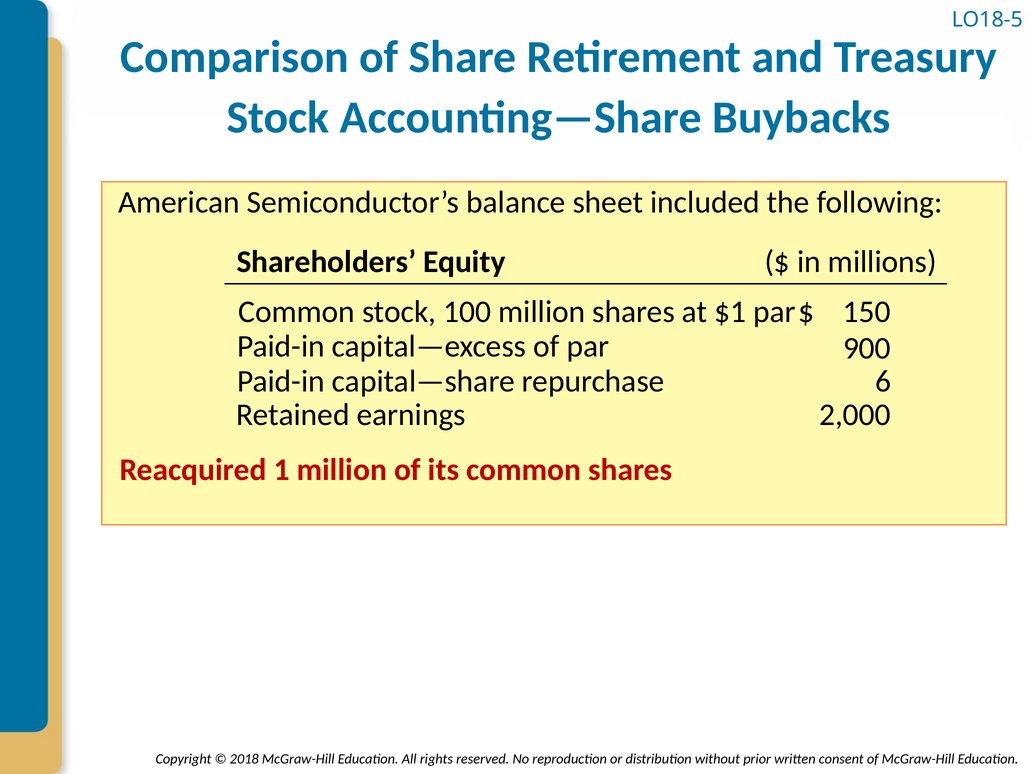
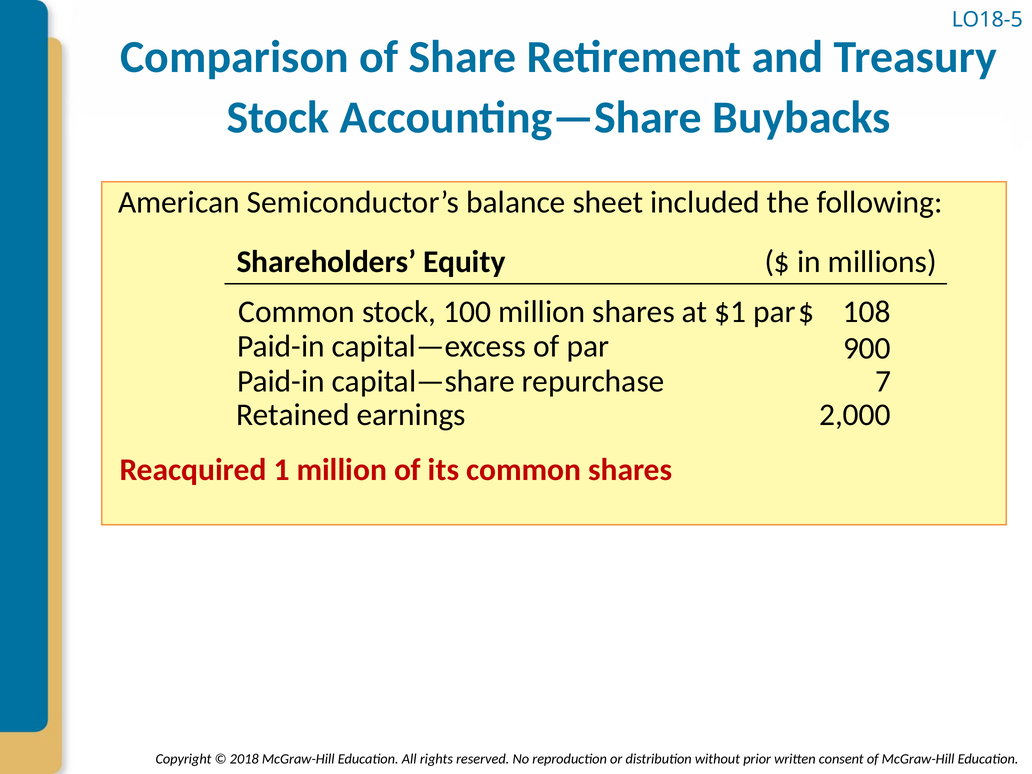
150: 150 -> 108
6: 6 -> 7
